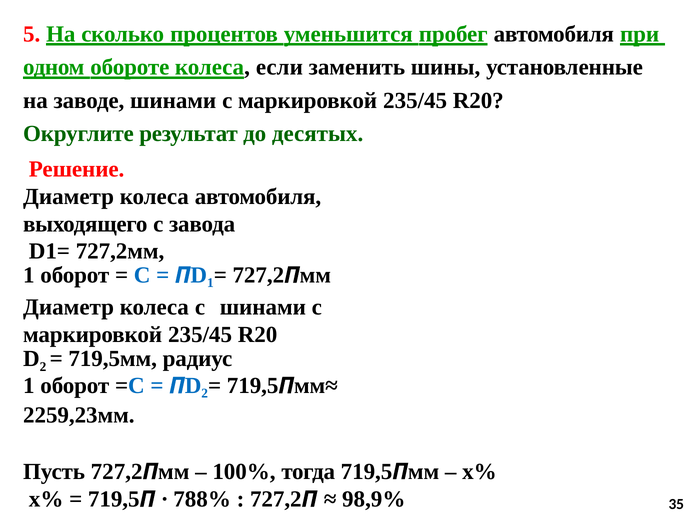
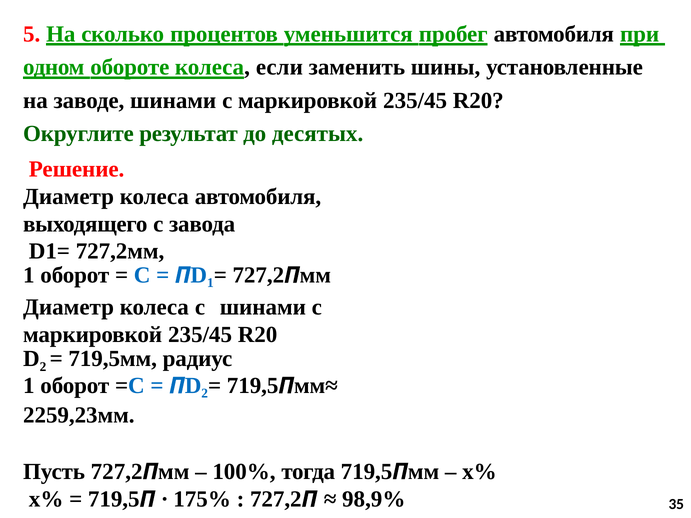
788%: 788% -> 175%
